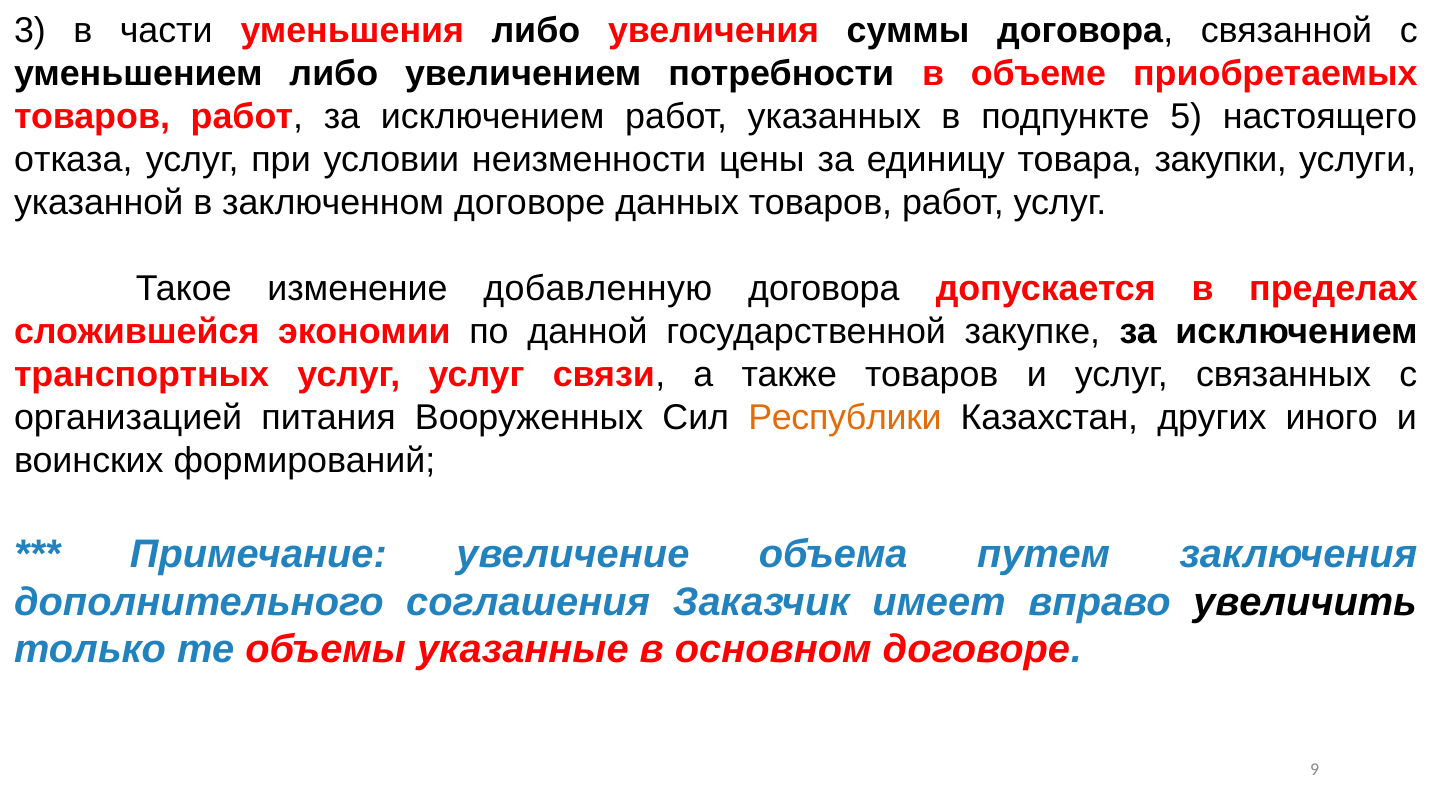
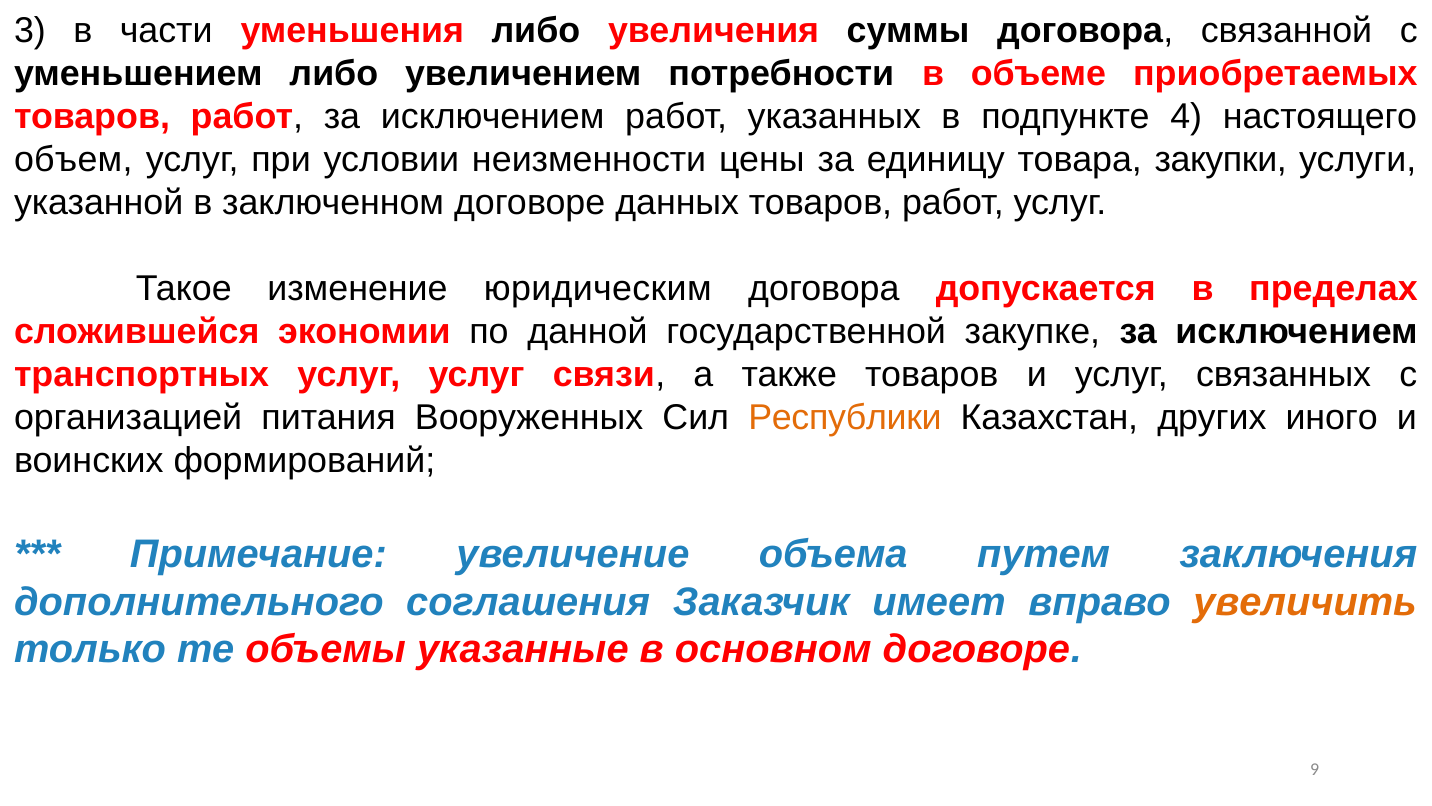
5: 5 -> 4
отказа: отказа -> объем
добавленную: добавленную -> юридическим
увеличить colour: black -> orange
